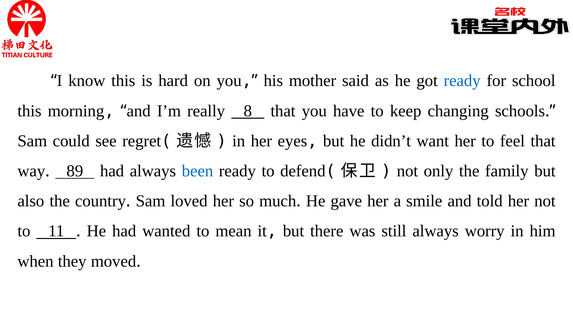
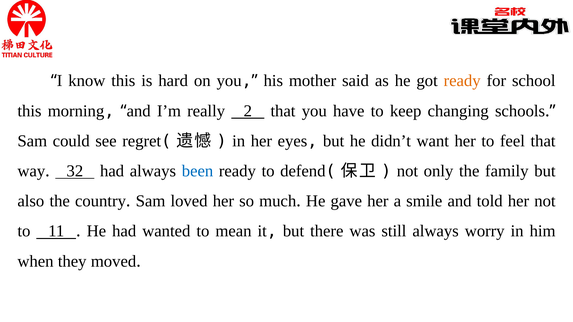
ready at (462, 81) colour: blue -> orange
8: 8 -> 2
89: 89 -> 32
